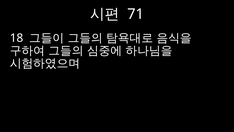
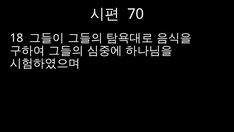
71: 71 -> 70
